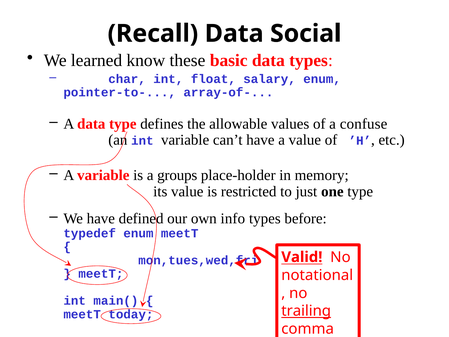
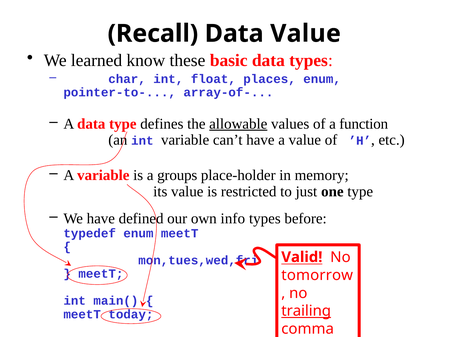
Data Social: Social -> Value
salary: salary -> places
allowable underline: none -> present
confuse: confuse -> function
notational: notational -> tomorrow
